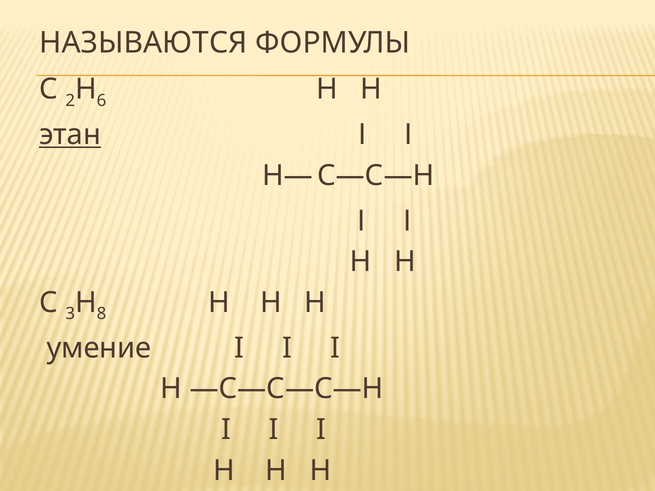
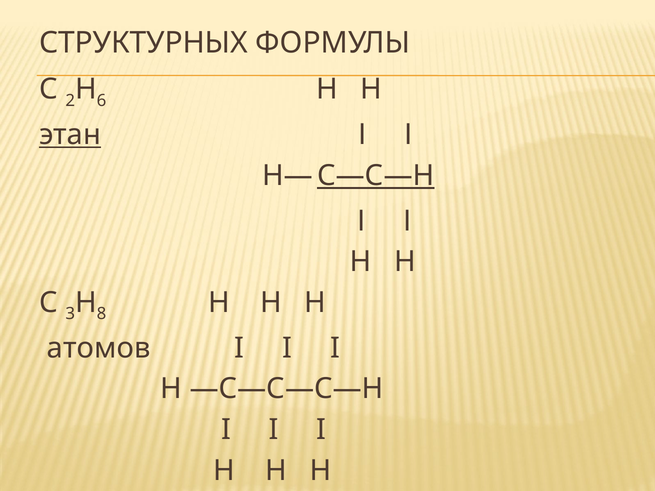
НАЗЫВАЮТСЯ: НАЗЫВАЮТСЯ -> СТРУКТУРНЫХ
С—С—Н underline: none -> present
умение: умение -> атомов
